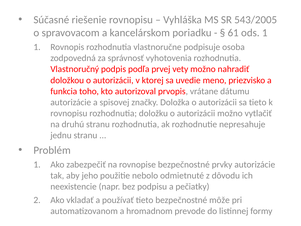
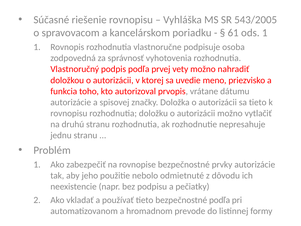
bezpečnostné môže: môže -> podľa
